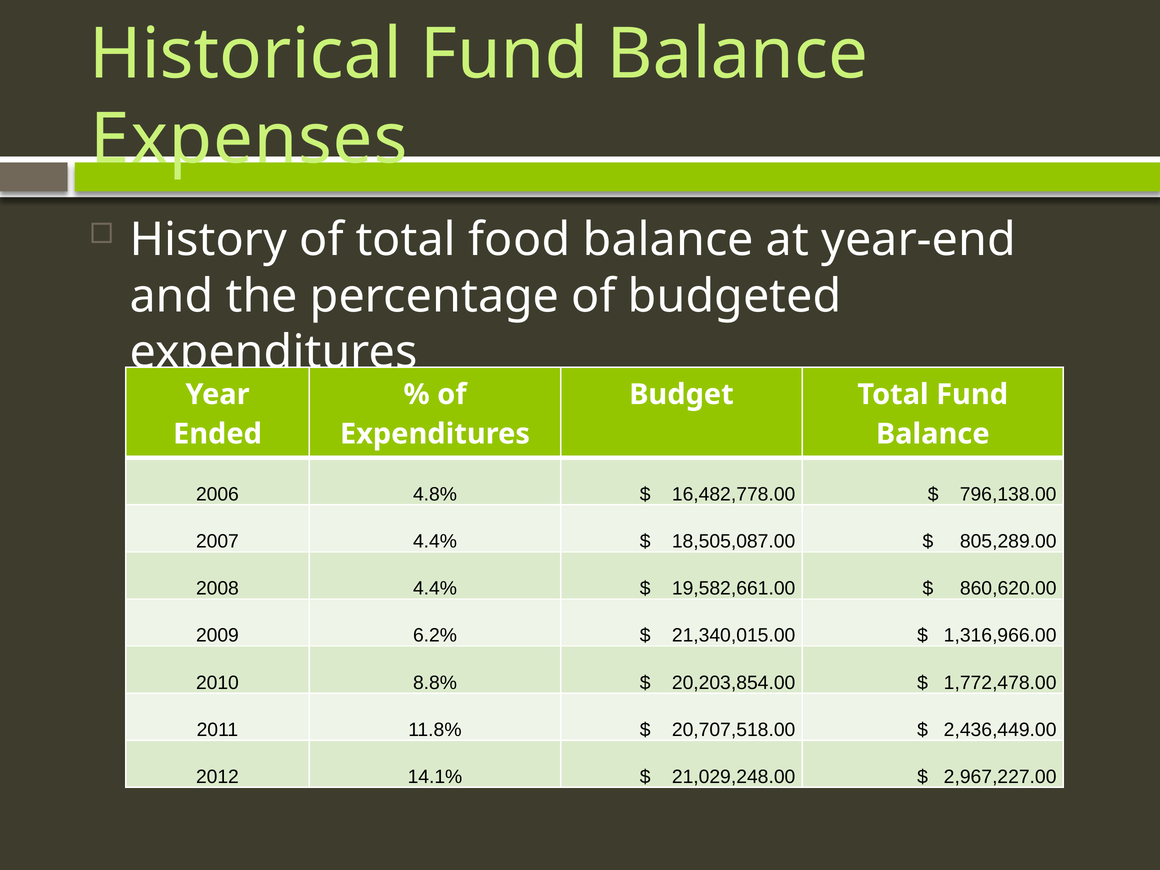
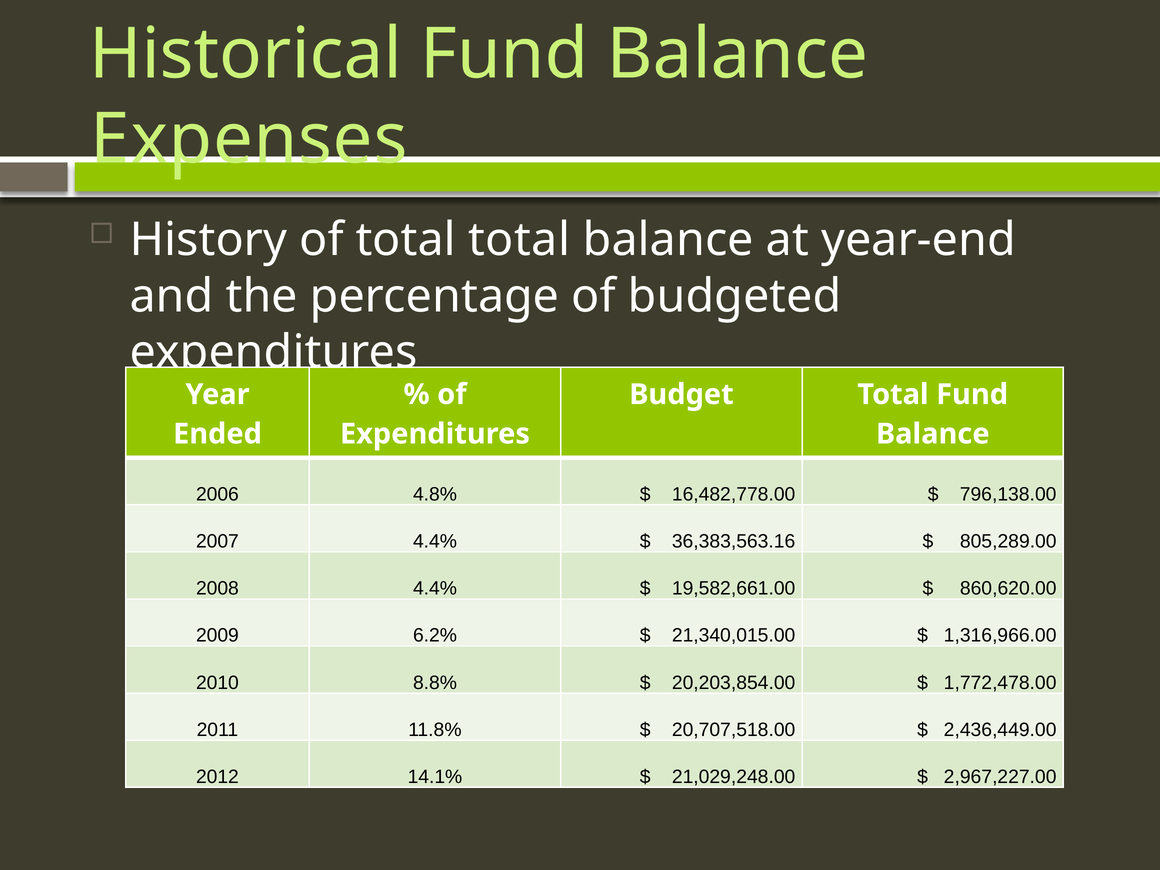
total food: food -> total
18,505,087.00: 18,505,087.00 -> 36,383,563.16
